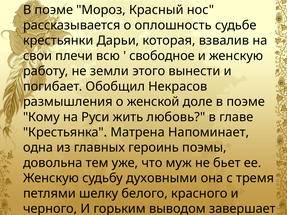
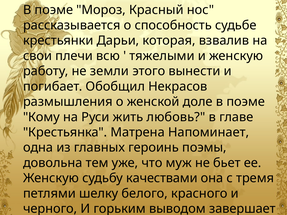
оплошность: оплошность -> способность
свободное: свободное -> тяжелыми
духовными: духовными -> качествами
